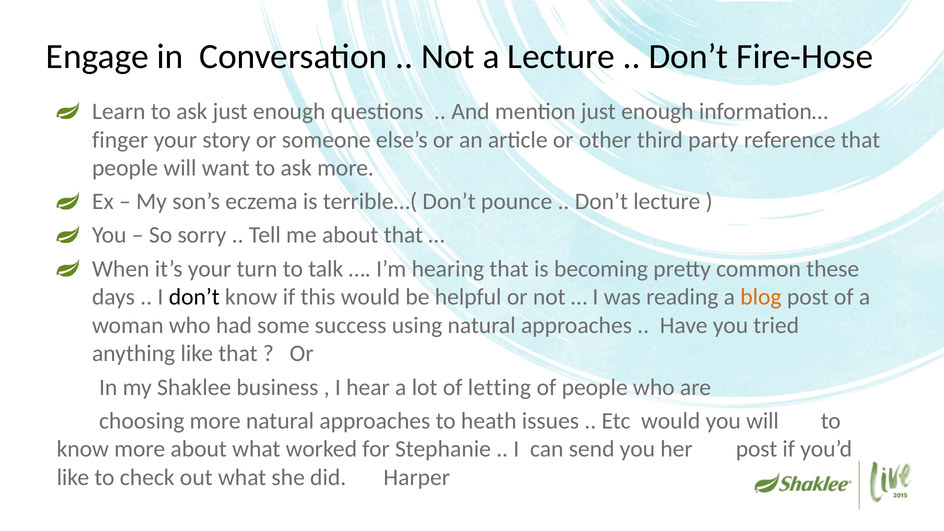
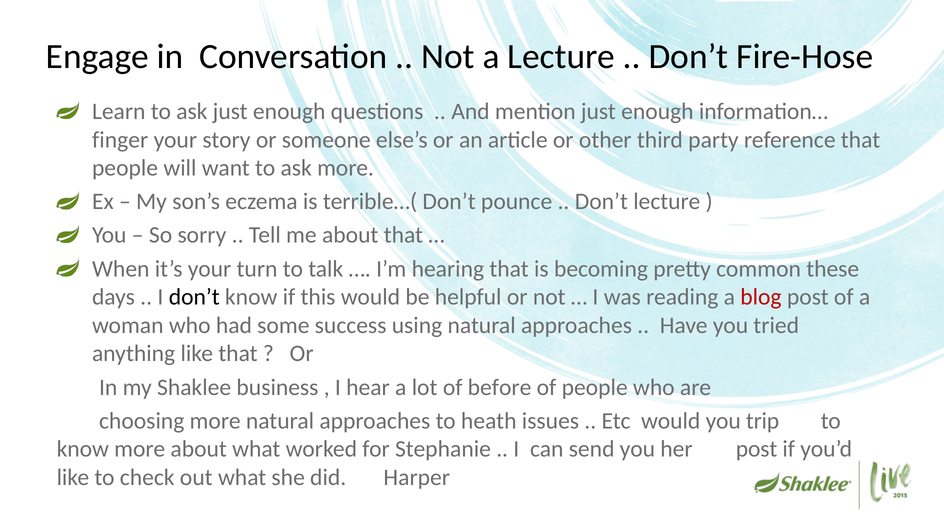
blog colour: orange -> red
letting: letting -> before
you will: will -> trip
